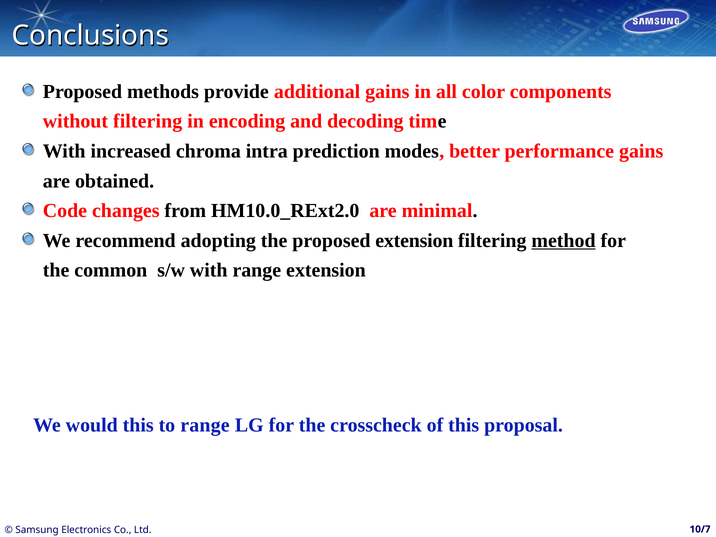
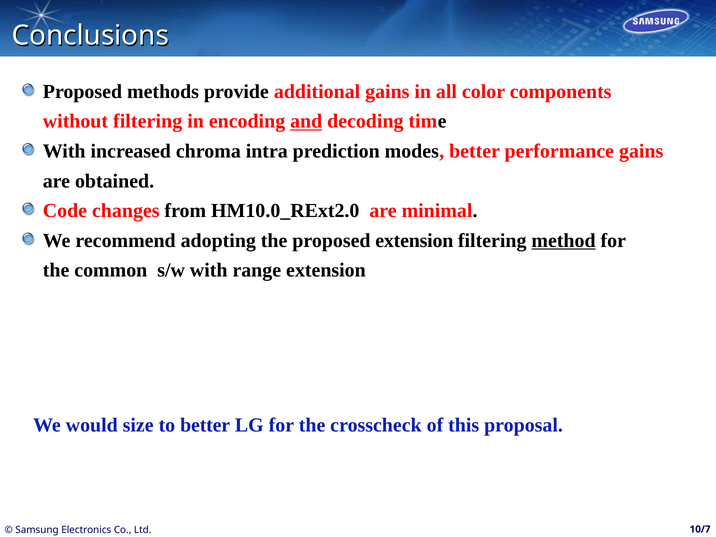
and underline: none -> present
would this: this -> size
to range: range -> better
